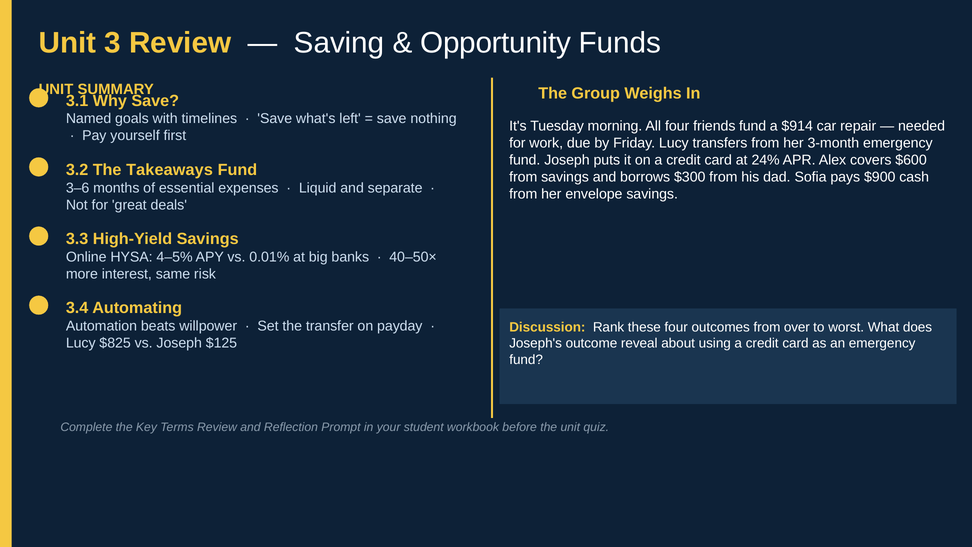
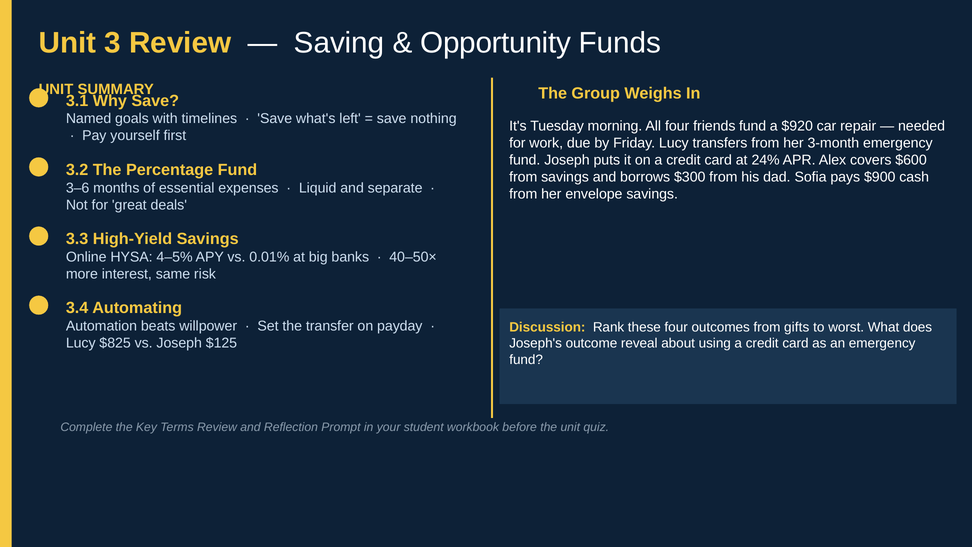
$914: $914 -> $920
Takeaways: Takeaways -> Percentage
over: over -> gifts
